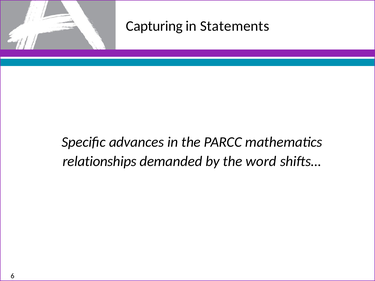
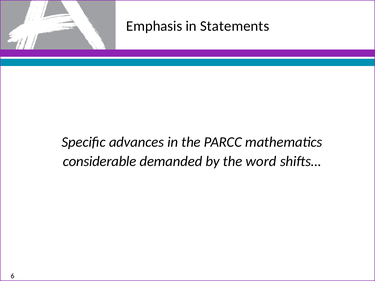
Capturing: Capturing -> Emphasis
relationships: relationships -> considerable
